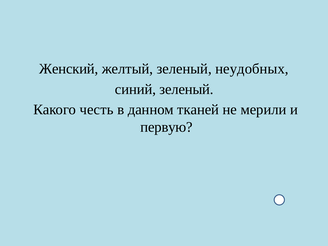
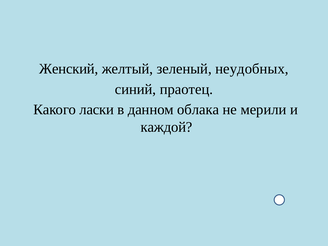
синий зеленый: зеленый -> праотец
честь: честь -> ласки
тканей: тканей -> облака
первую: первую -> каждой
